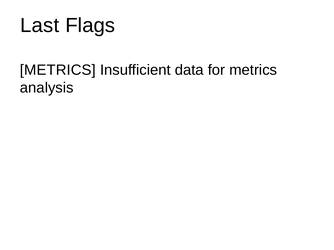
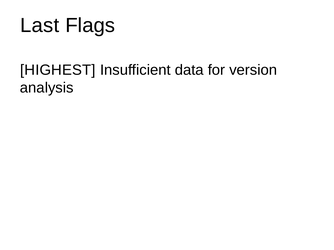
METRICS at (58, 70): METRICS -> HIGHEST
for metrics: metrics -> version
